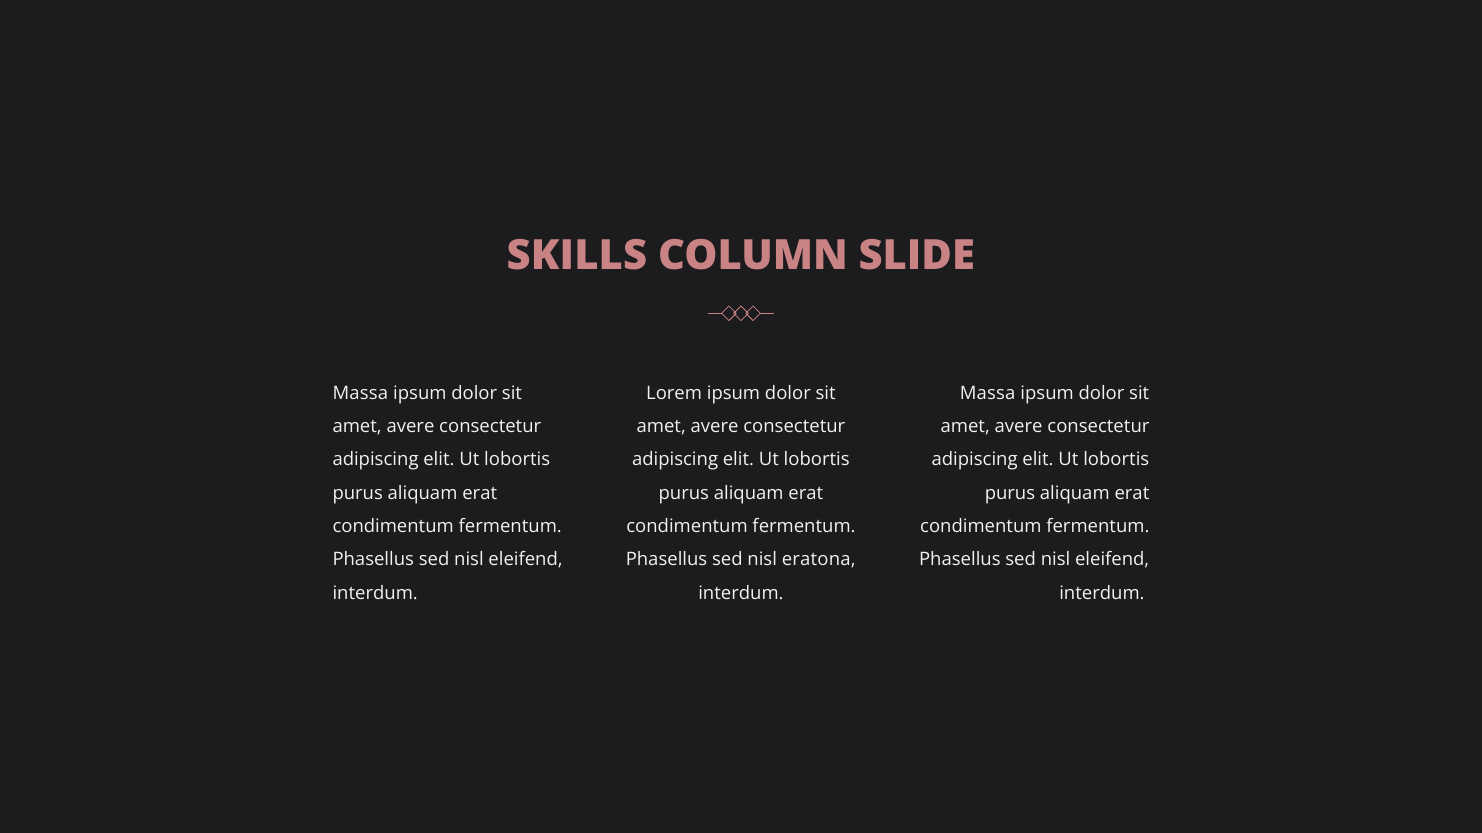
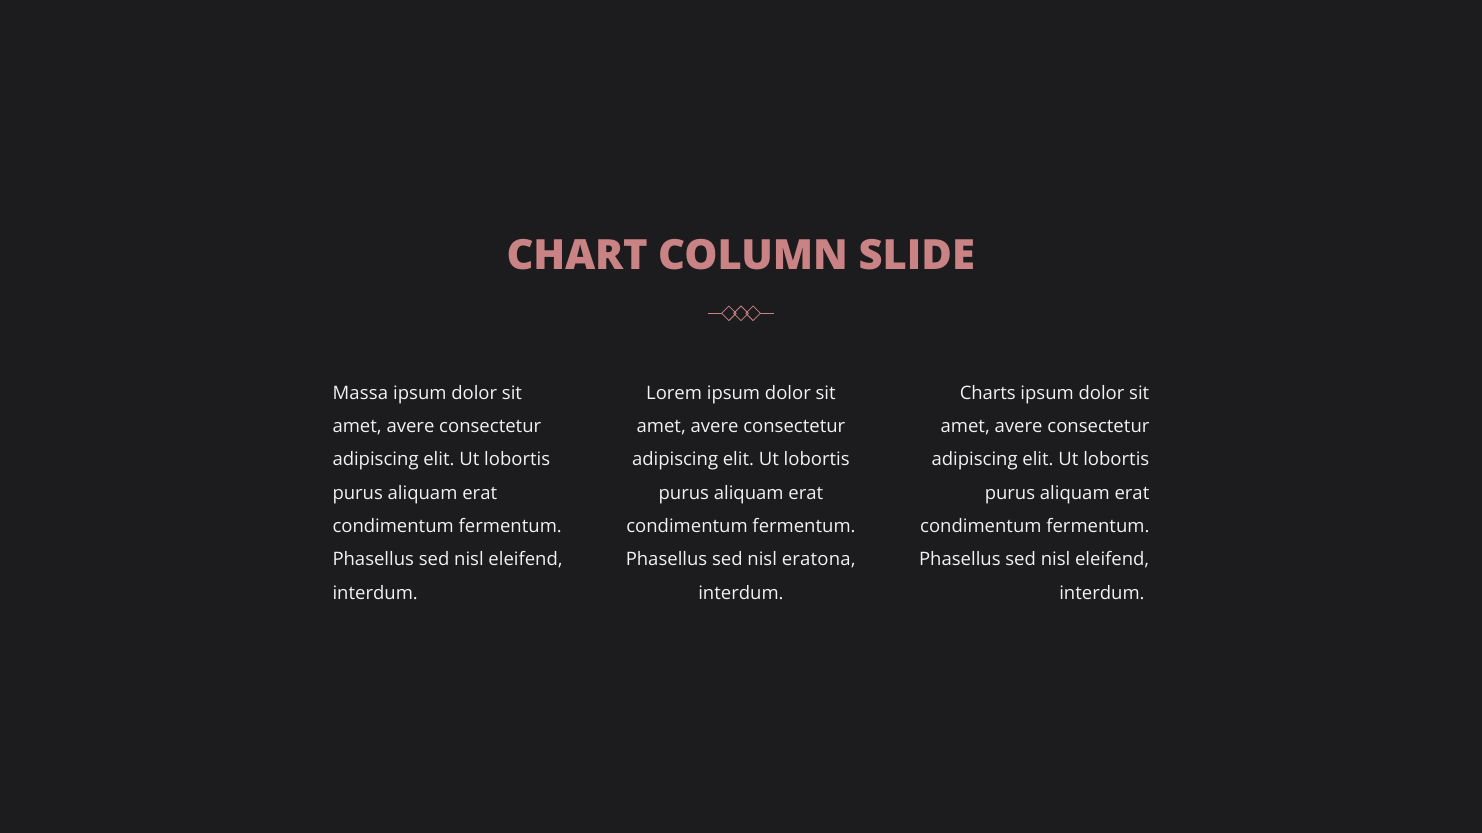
SKILLS: SKILLS -> CHART
Massa at (988, 393): Massa -> Charts
